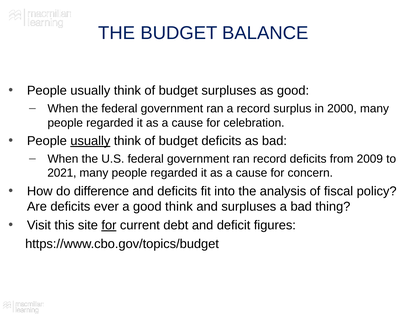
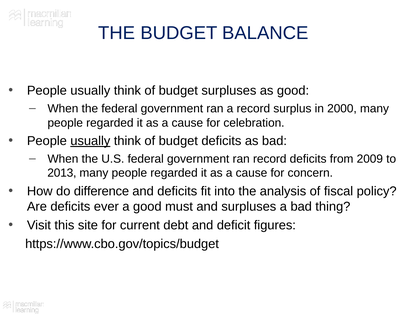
2021 at (62, 173): 2021 -> 2013
good think: think -> must
for at (109, 225) underline: present -> none
